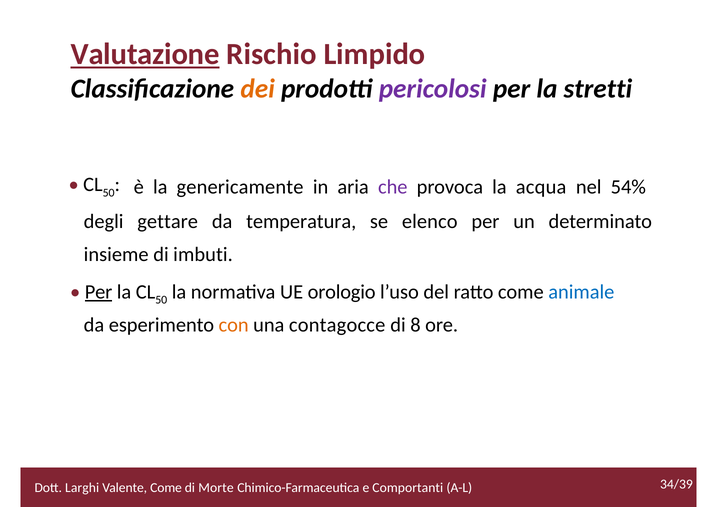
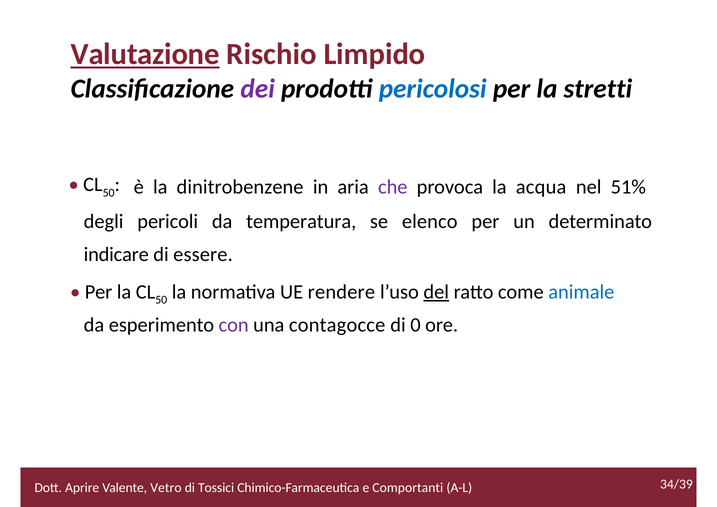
dei colour: orange -> purple
pericolosi colour: purple -> blue
genericamente: genericamente -> dinitrobenzene
54%: 54% -> 51%
gettare: gettare -> pericoli
insieme: insieme -> indicare
imbuti: imbuti -> essere
Per at (99, 292) underline: present -> none
orologio: orologio -> rendere
del underline: none -> present
con colour: orange -> purple
8: 8 -> 0
Larghi: Larghi -> Aprire
Valente Come: Come -> Vetro
Morte: Morte -> Tossici
